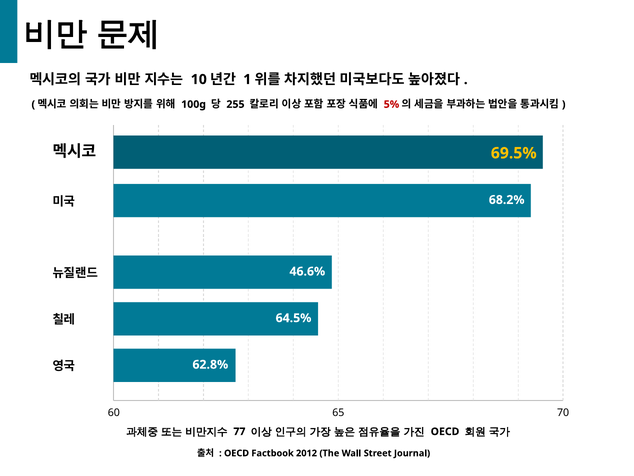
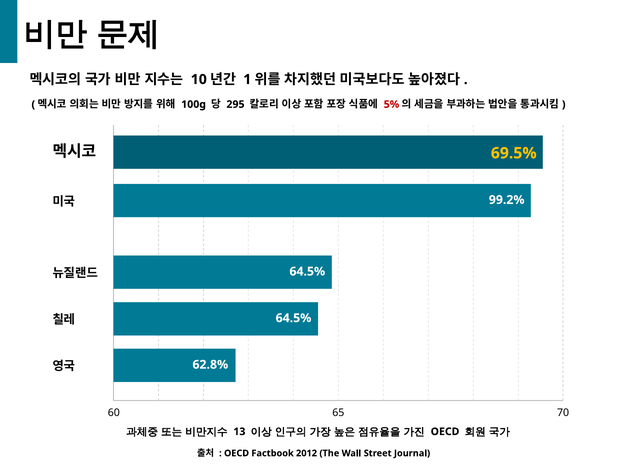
255: 255 -> 295
68.2%: 68.2% -> 99.2%
46.6% at (307, 271): 46.6% -> 64.5%
77: 77 -> 13
